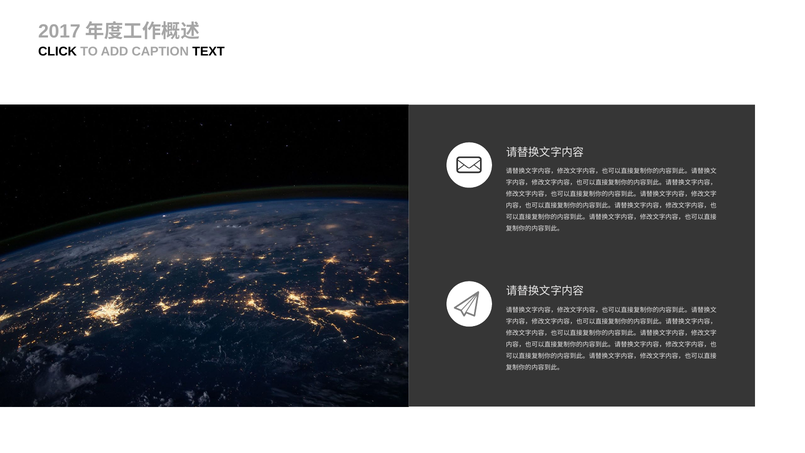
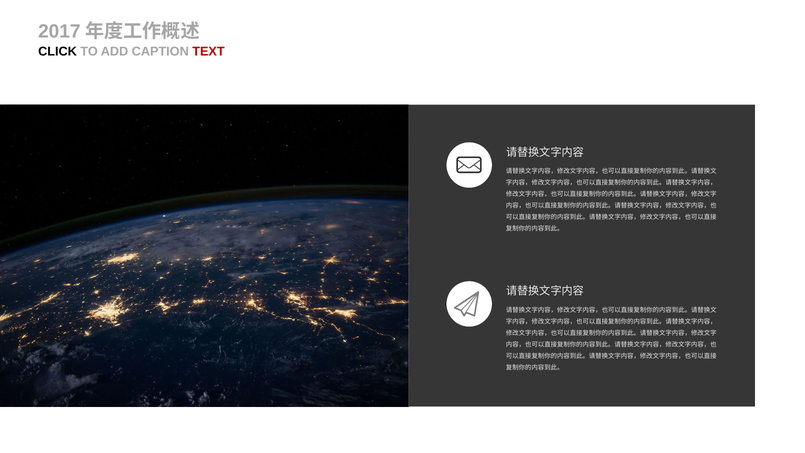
TEXT colour: black -> red
